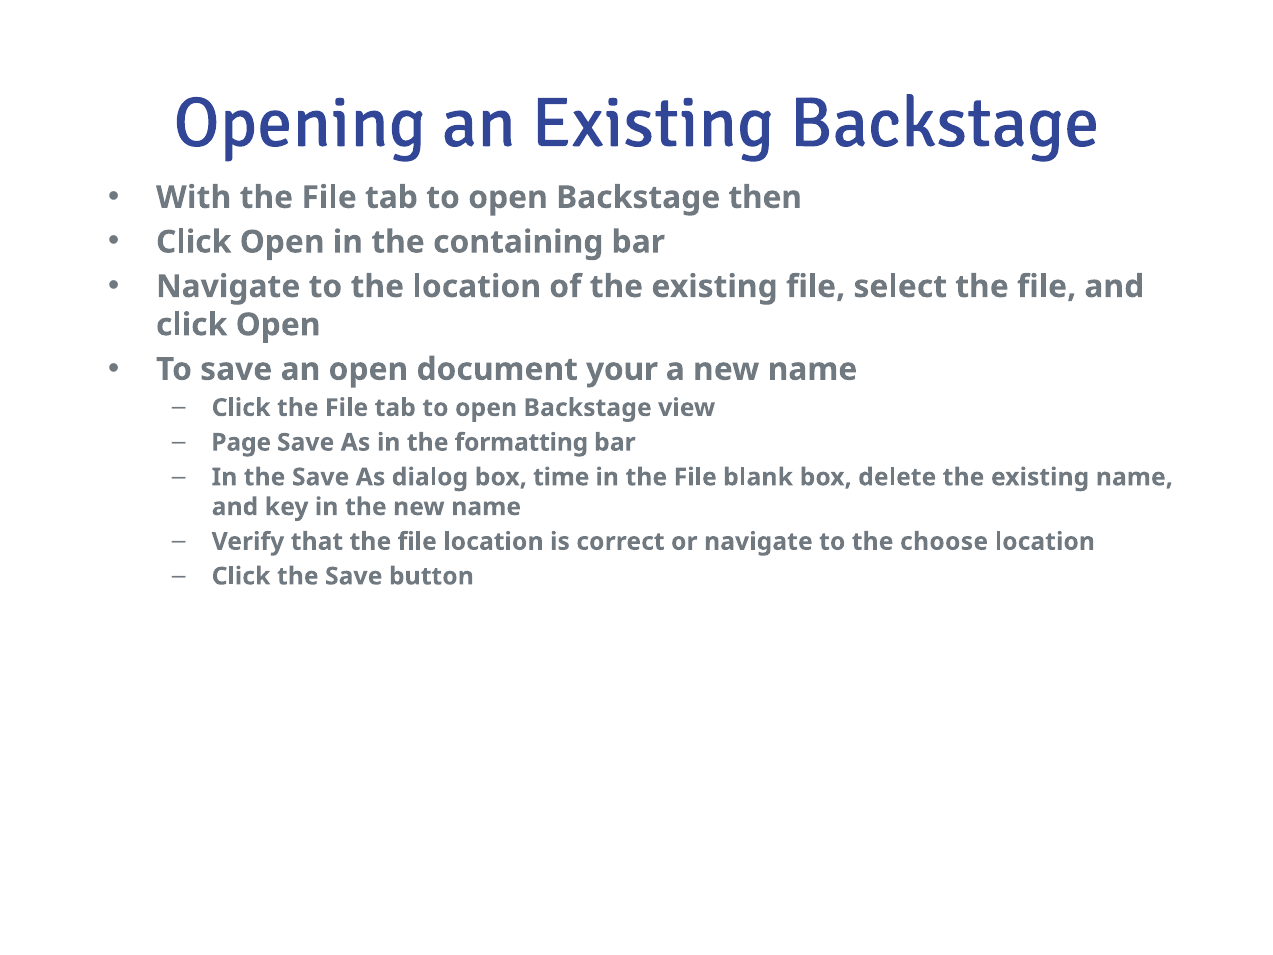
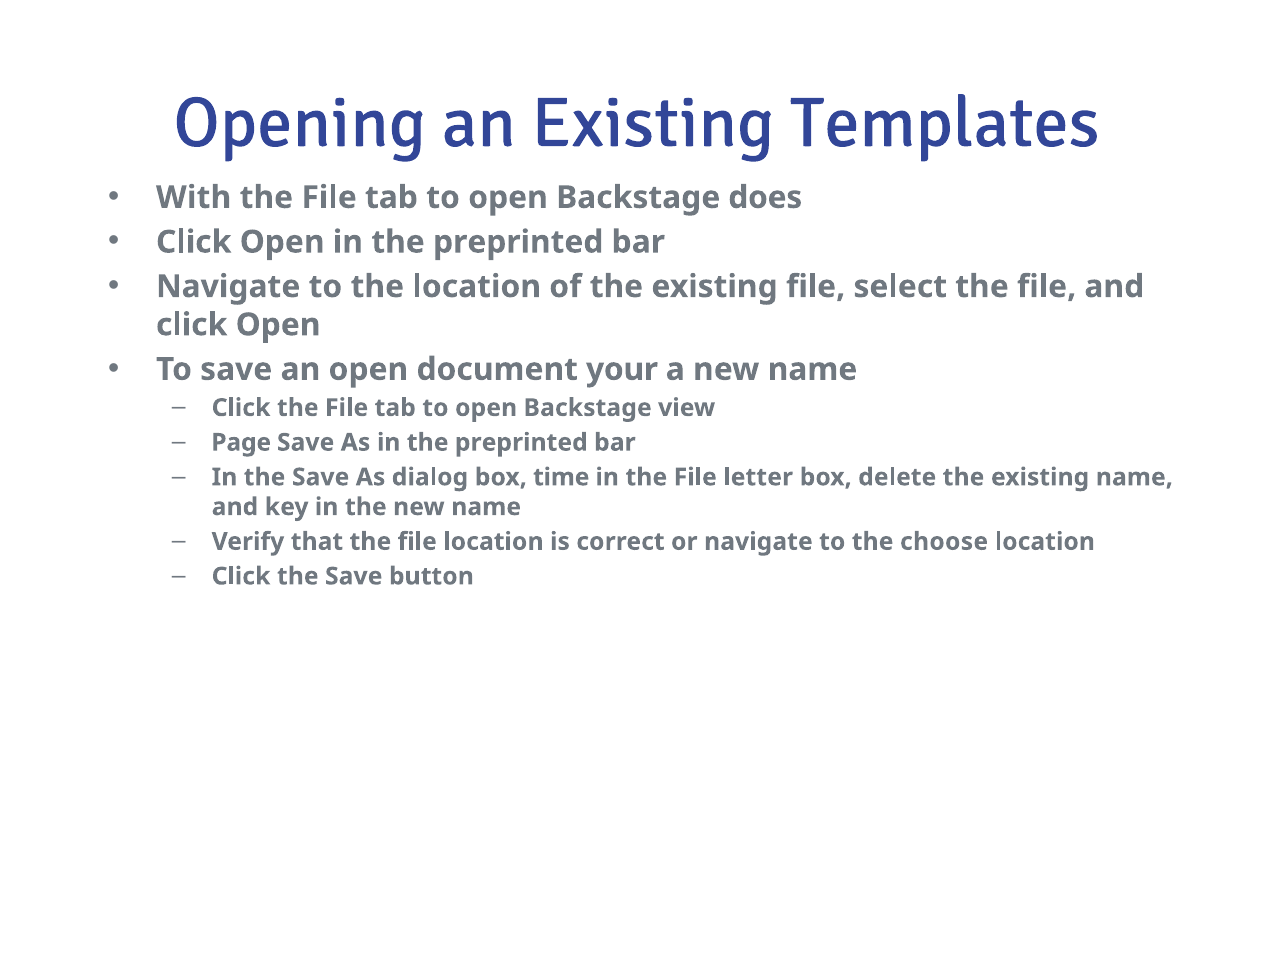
Existing Backstage: Backstage -> Templates
then: then -> does
Open in the containing: containing -> preprinted
As in the formatting: formatting -> preprinted
blank: blank -> letter
